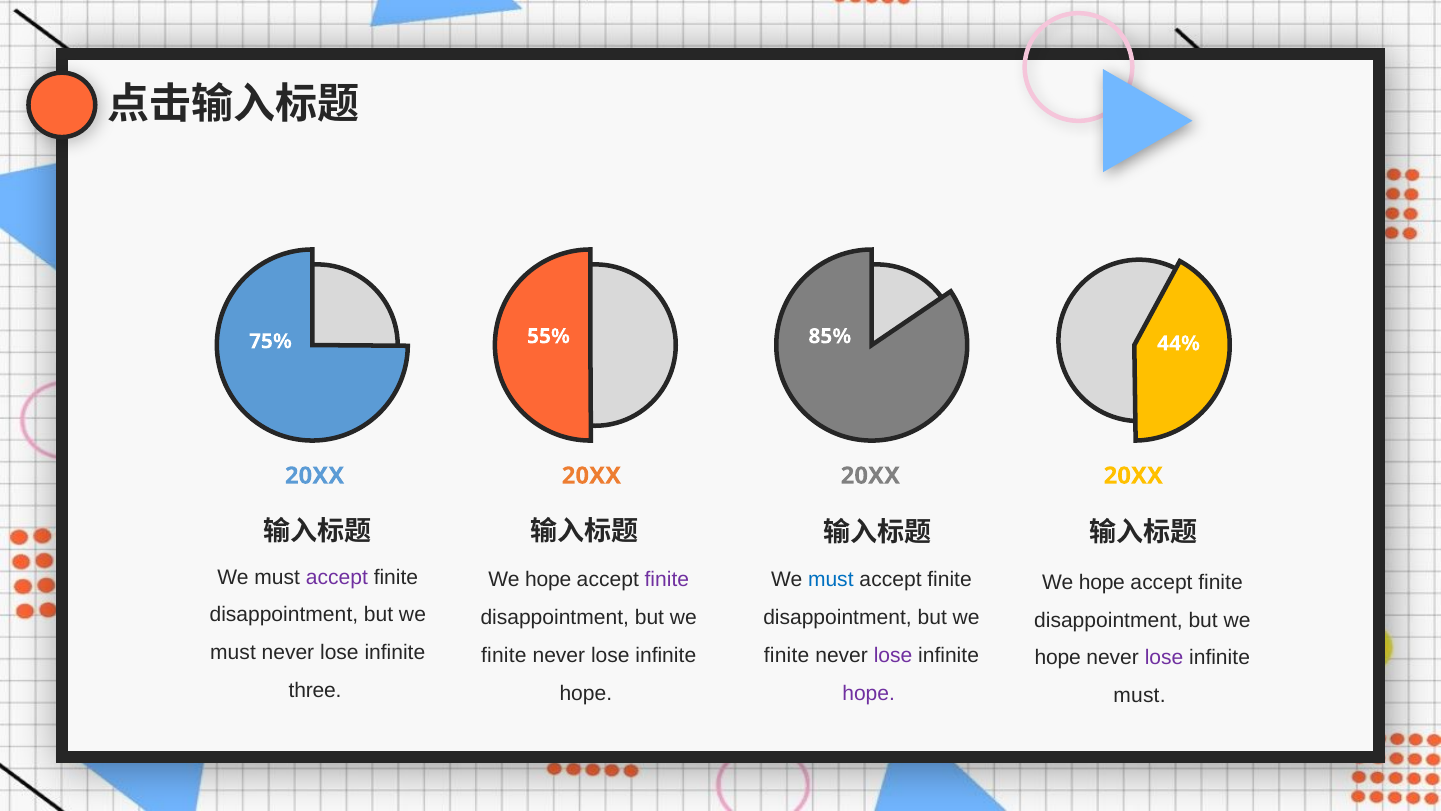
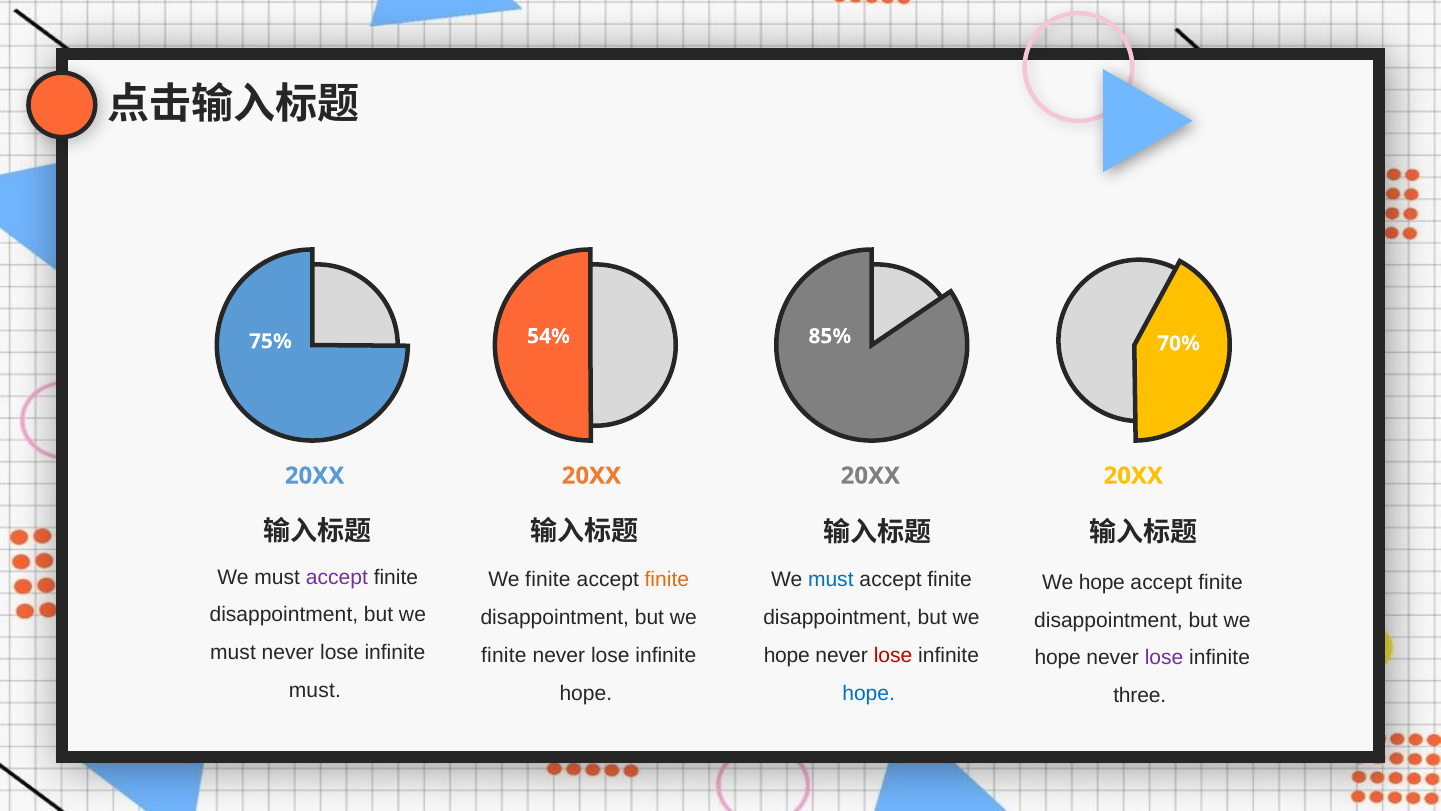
55%: 55% -> 54%
44%: 44% -> 70%
hope at (548, 579): hope -> finite
finite at (667, 579) colour: purple -> orange
finite at (787, 655): finite -> hope
lose at (893, 655) colour: purple -> red
three at (315, 690): three -> must
hope at (869, 693) colour: purple -> blue
must at (1139, 695): must -> three
